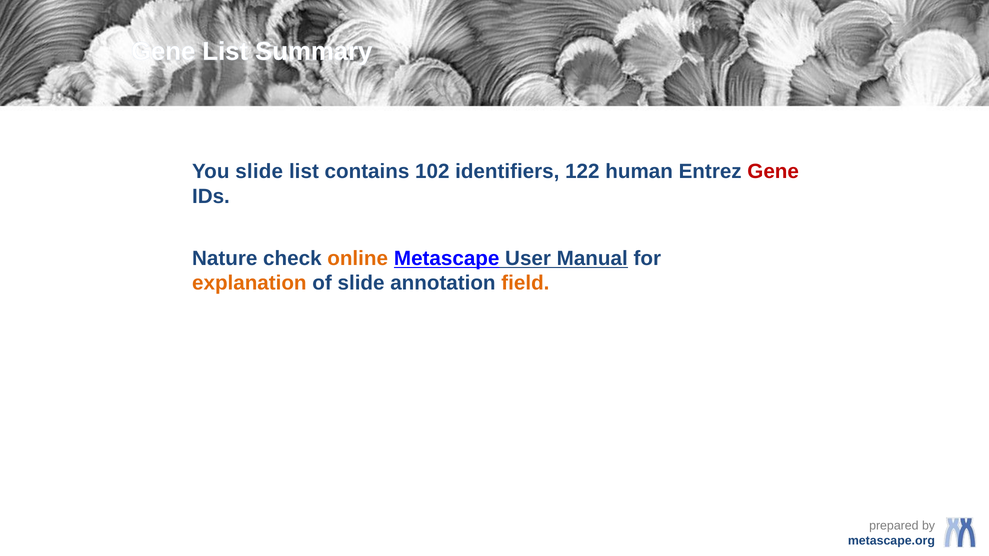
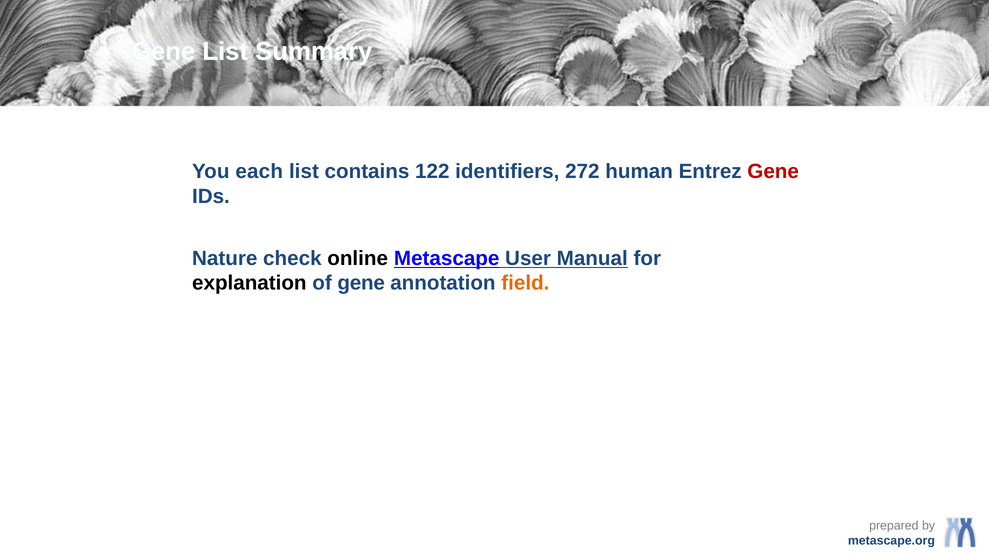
You slide: slide -> each
102: 102 -> 122
122: 122 -> 272
online colour: orange -> black
explanation colour: orange -> black
of slide: slide -> gene
